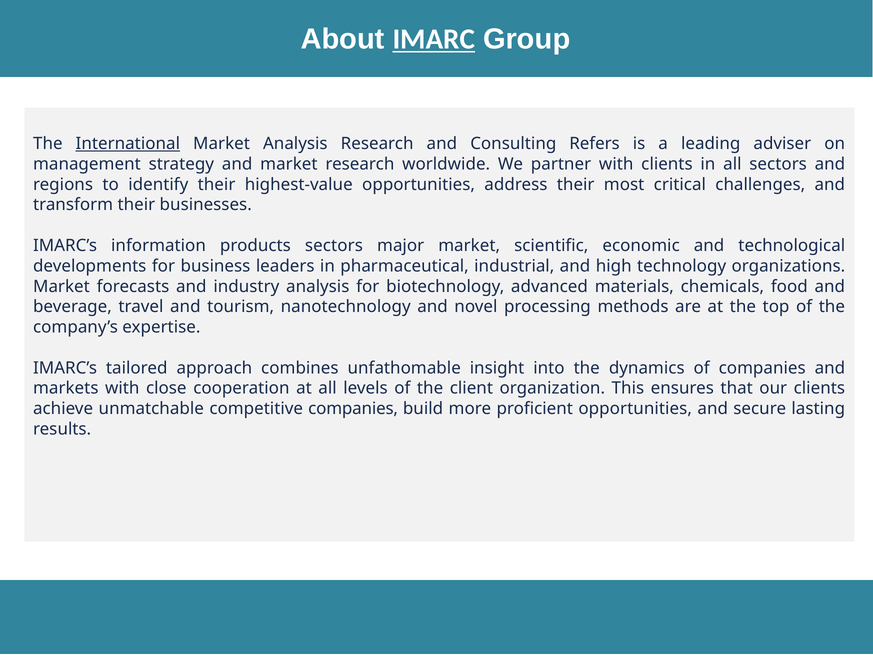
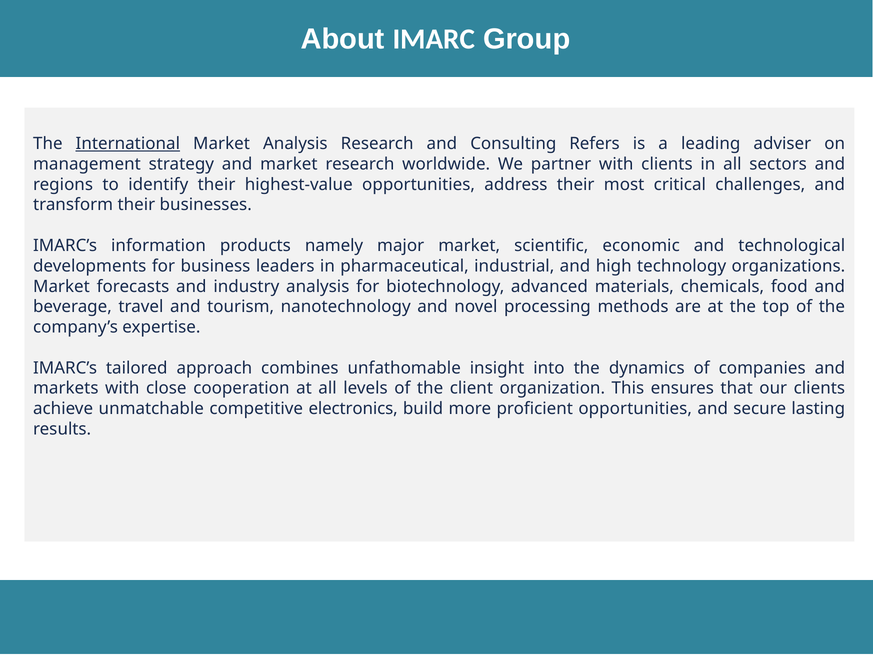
IMARC underline: present -> none
products sectors: sectors -> namely
competitive companies: companies -> electronics
